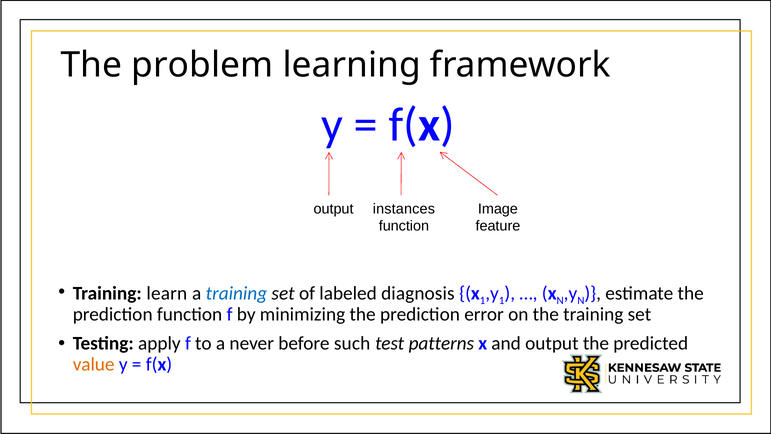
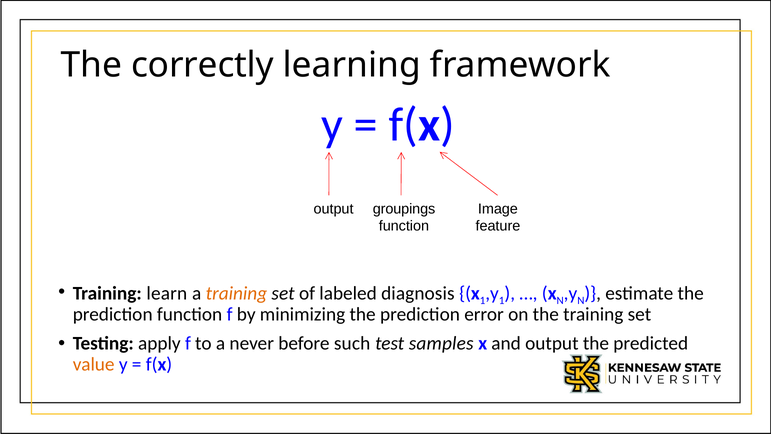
problem: problem -> correctly
instances: instances -> groupings
training at (236, 293) colour: blue -> orange
patterns: patterns -> samples
